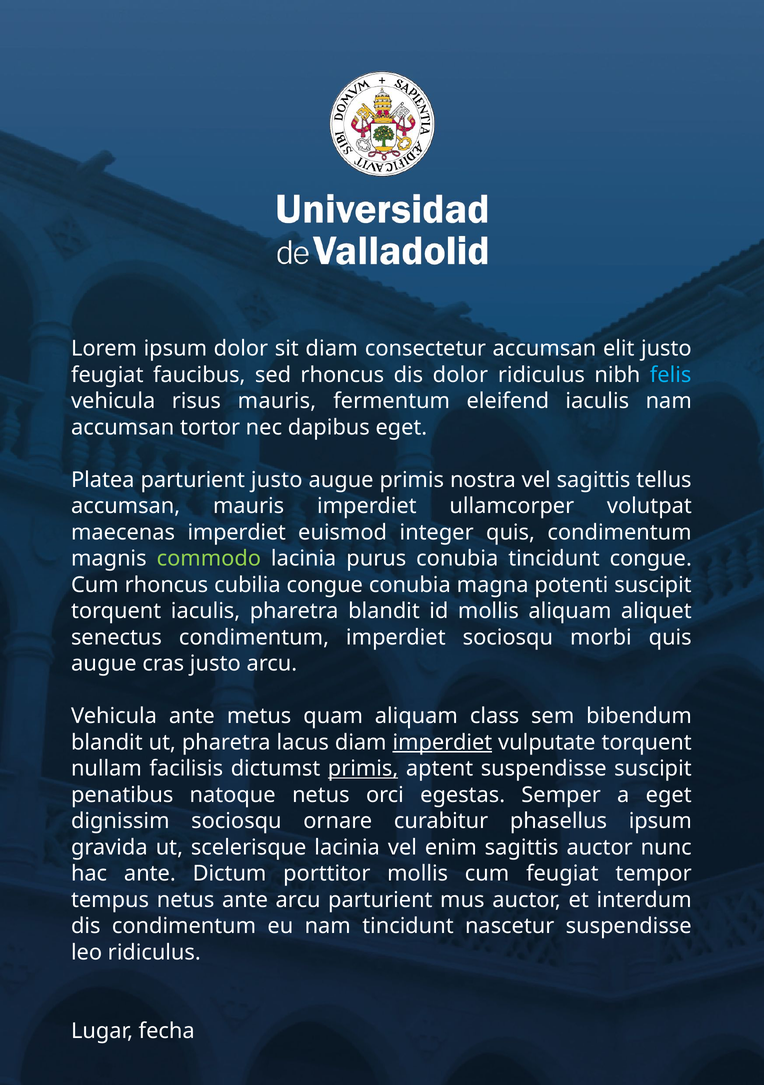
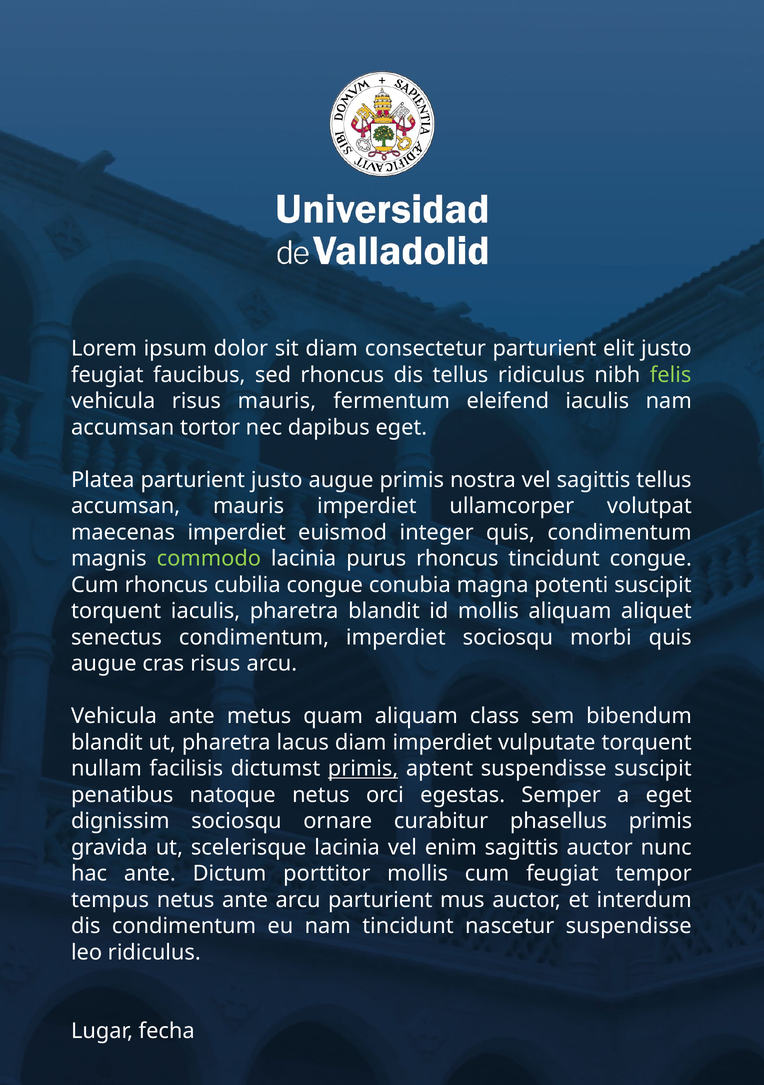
consectetur accumsan: accumsan -> parturient
dis dolor: dolor -> tellus
felis colour: light blue -> light green
purus conubia: conubia -> rhoncus
cras justo: justo -> risus
imperdiet at (442, 742) underline: present -> none
phasellus ipsum: ipsum -> primis
